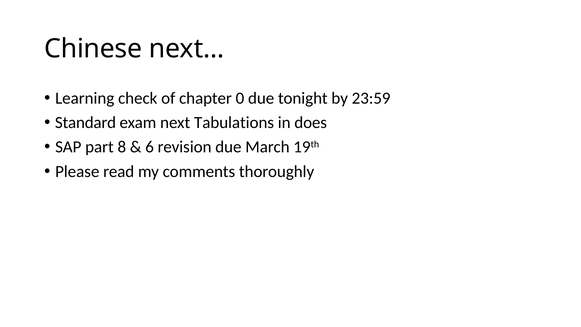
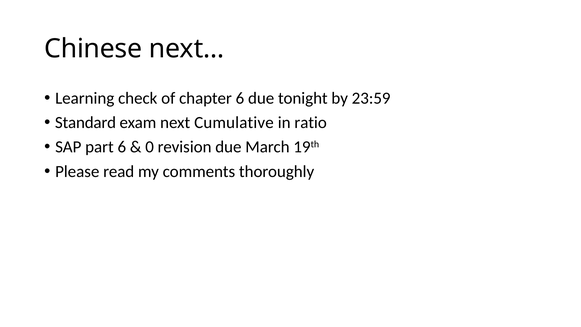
chapter 0: 0 -> 6
Tabulations: Tabulations -> Cumulative
does: does -> ratio
part 8: 8 -> 6
6: 6 -> 0
